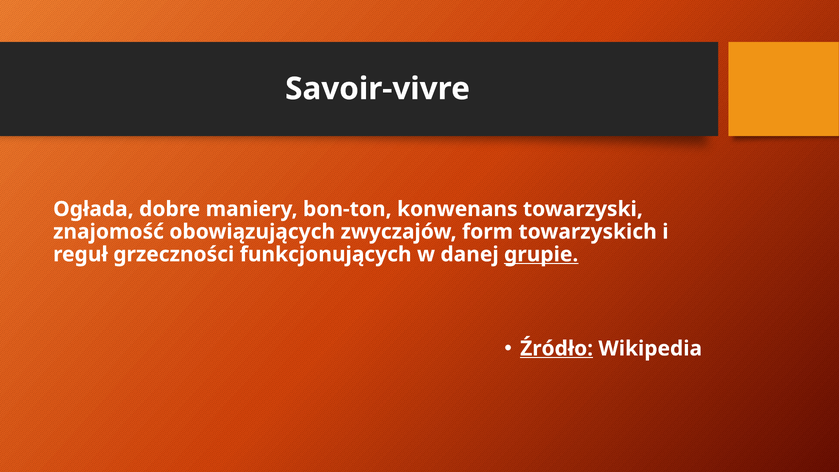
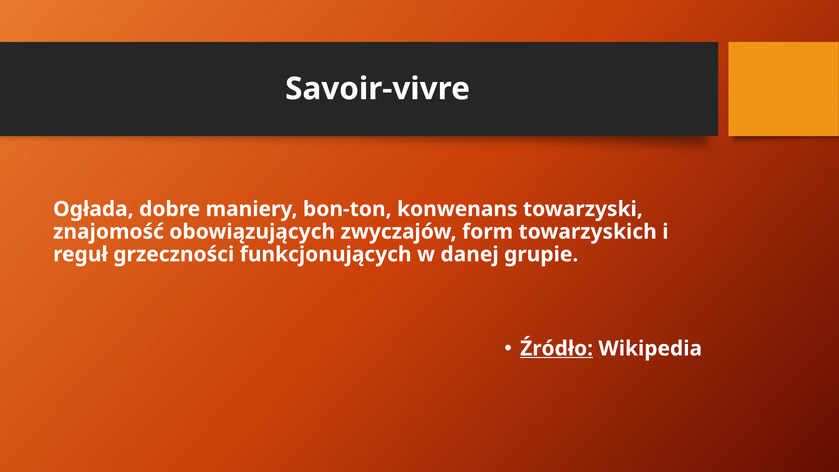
grupie underline: present -> none
